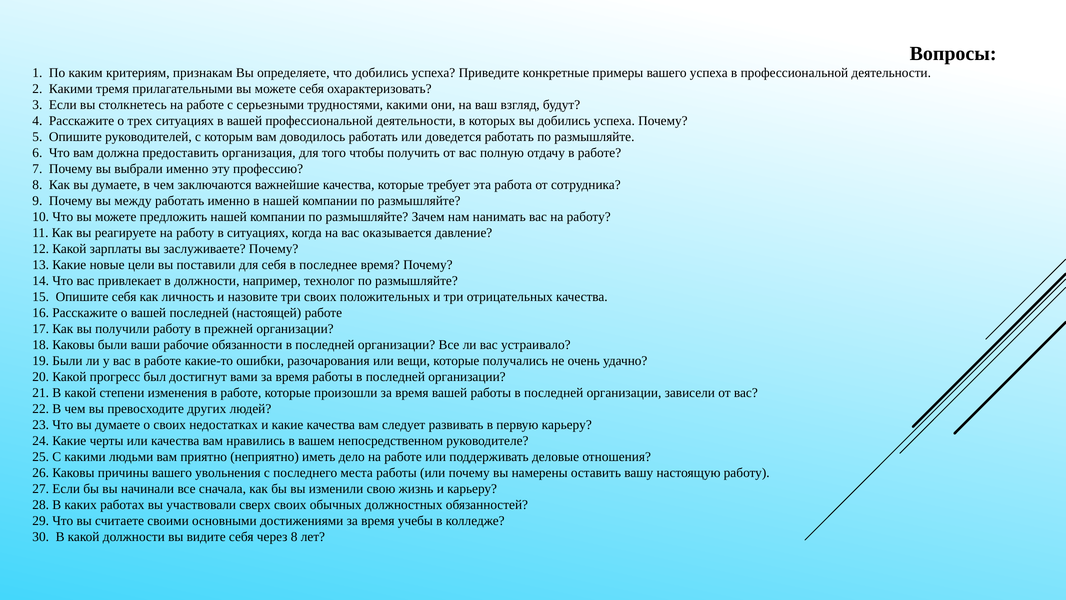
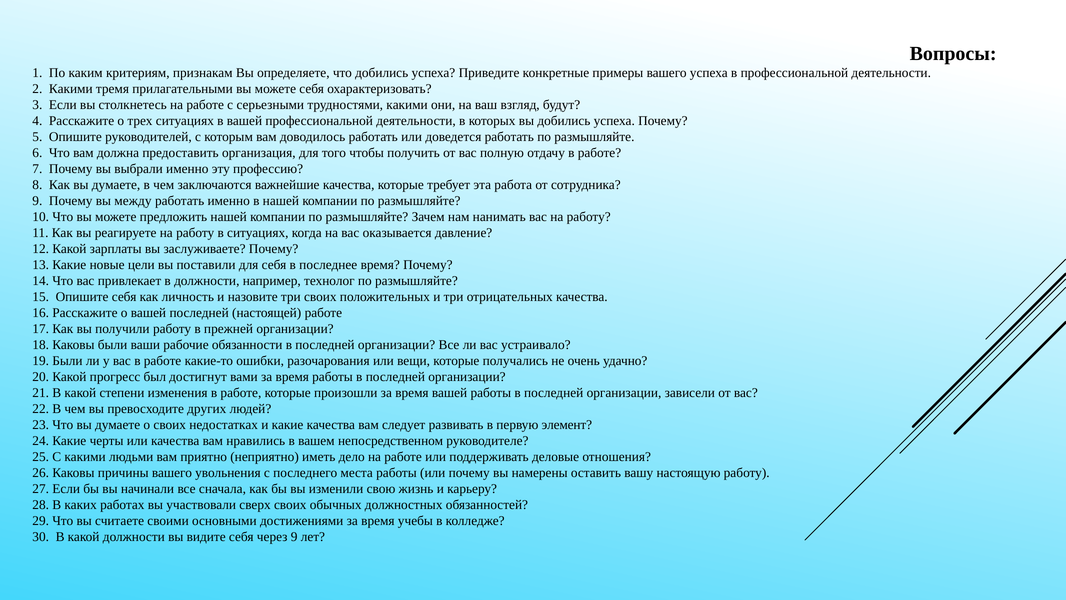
первую карьеру: карьеру -> элемент
через 8: 8 -> 9
